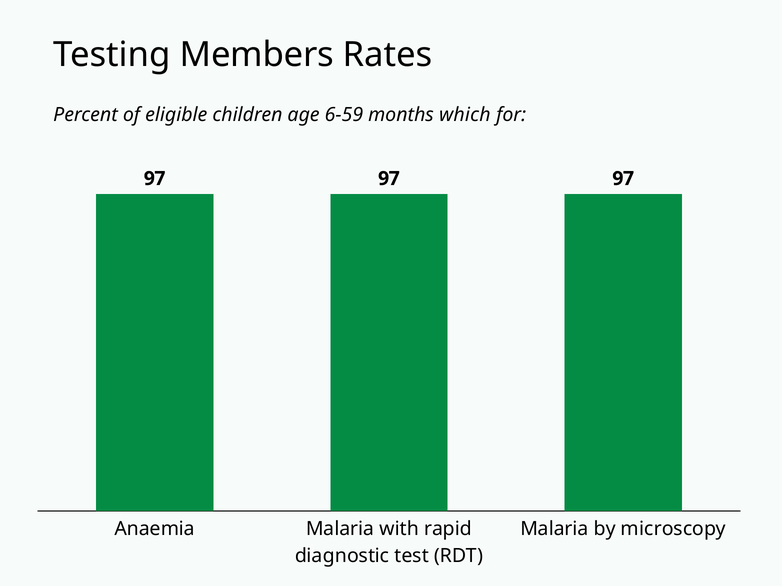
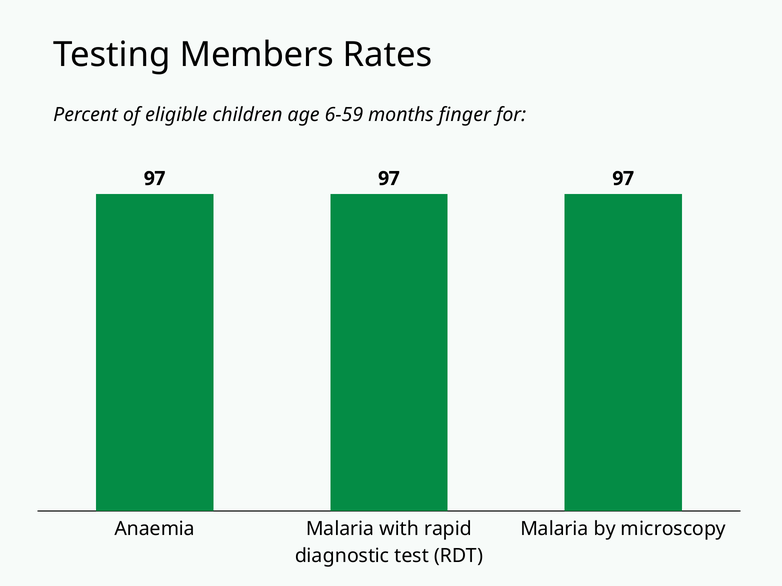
which: which -> finger
